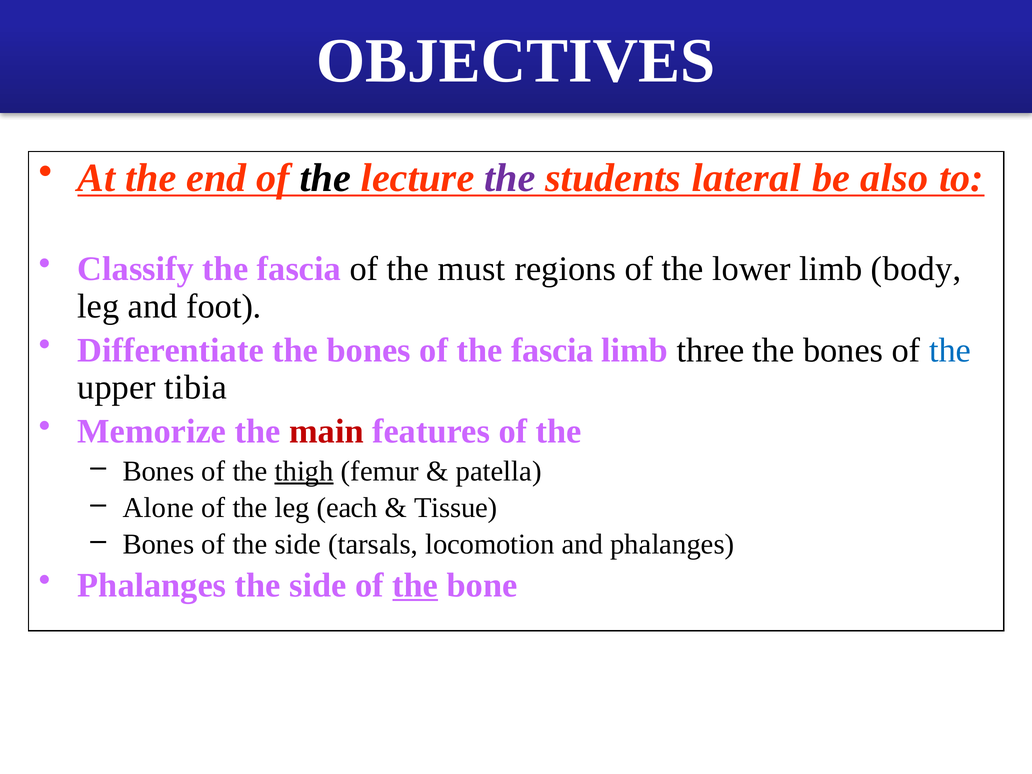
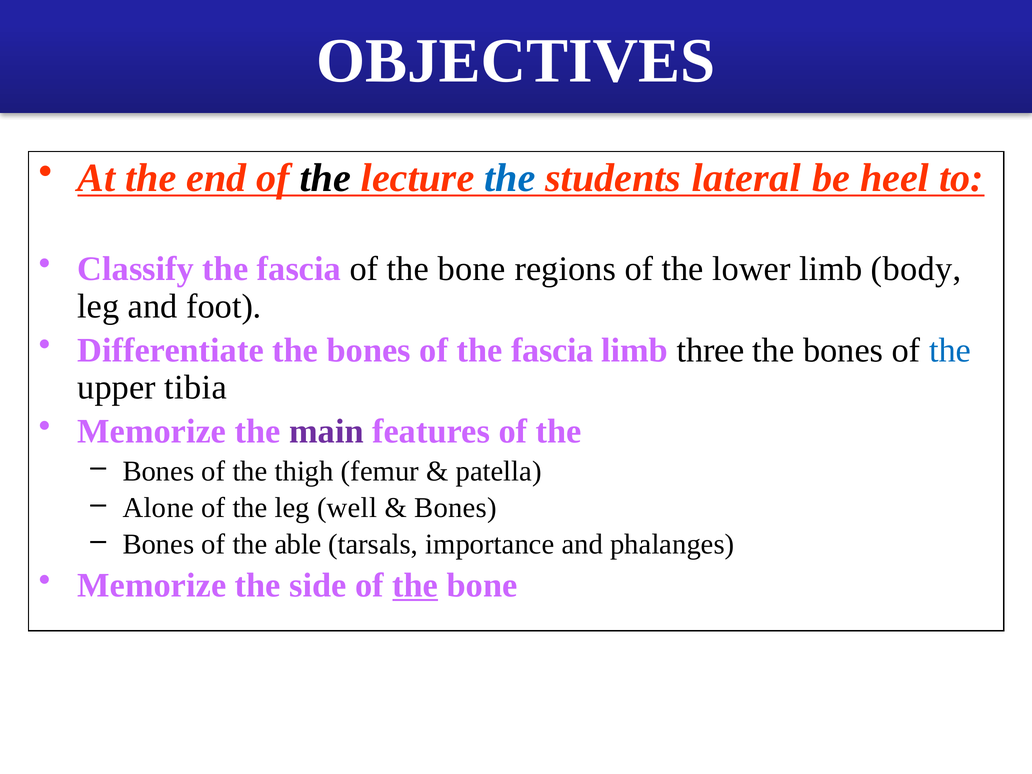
the at (510, 178) colour: purple -> blue
also: also -> heel
must at (472, 269): must -> bone
main colour: red -> purple
thigh underline: present -> none
each: each -> well
Tissue at (456, 508): Tissue -> Bones
of the side: side -> able
locomotion: locomotion -> importance
Phalanges at (152, 585): Phalanges -> Memorize
